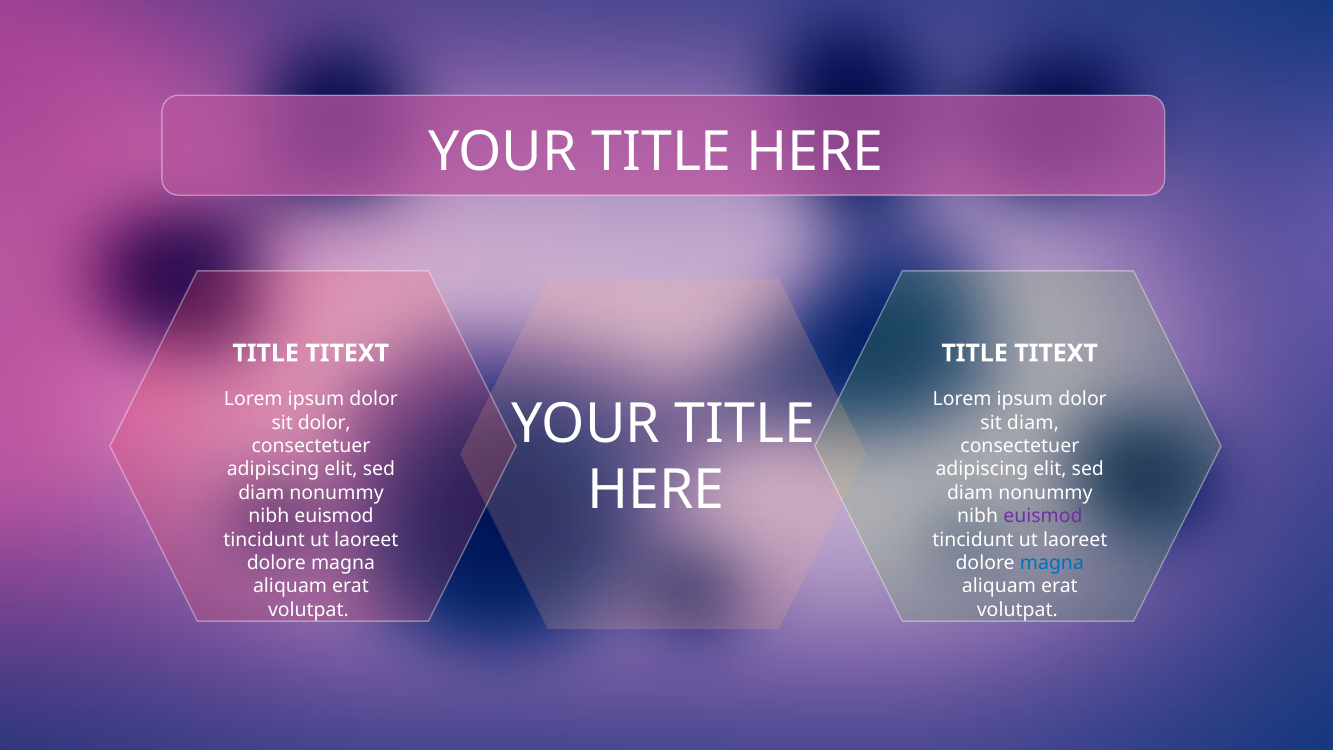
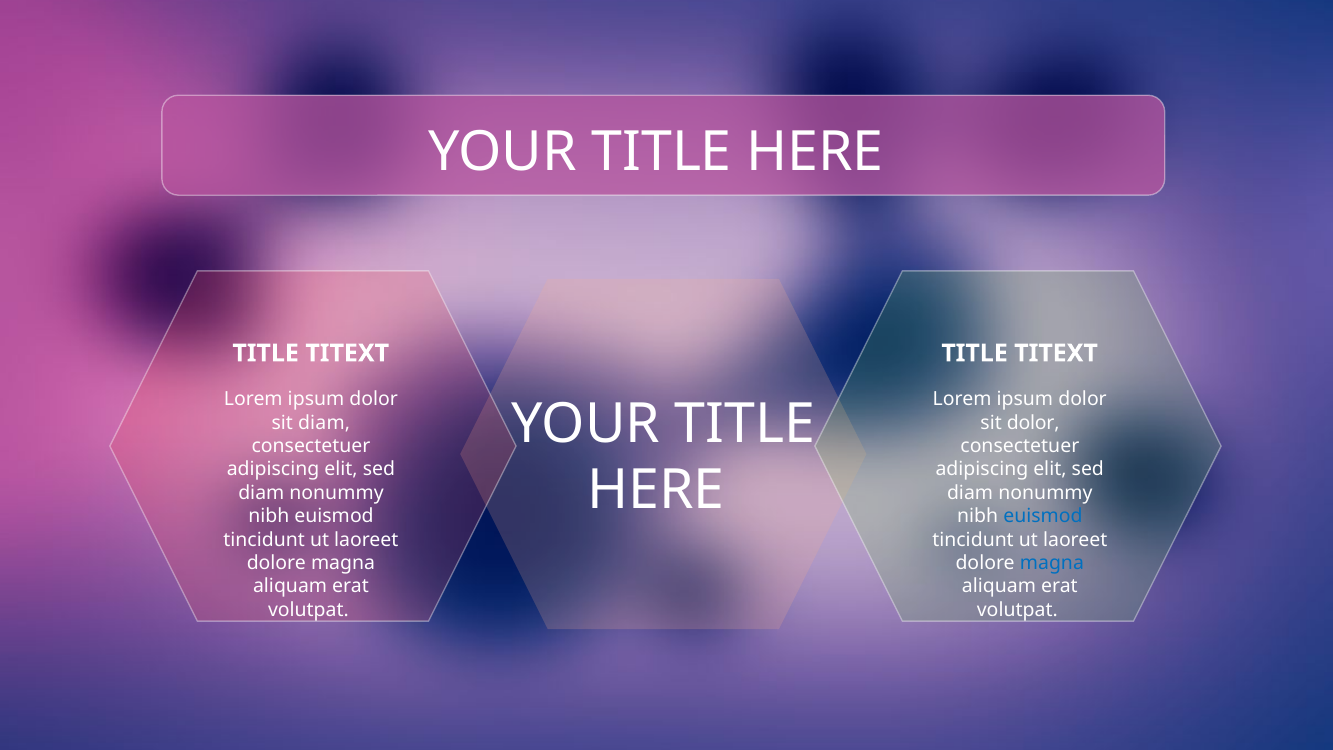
sit dolor: dolor -> diam
sit diam: diam -> dolor
euismod at (1043, 516) colour: purple -> blue
